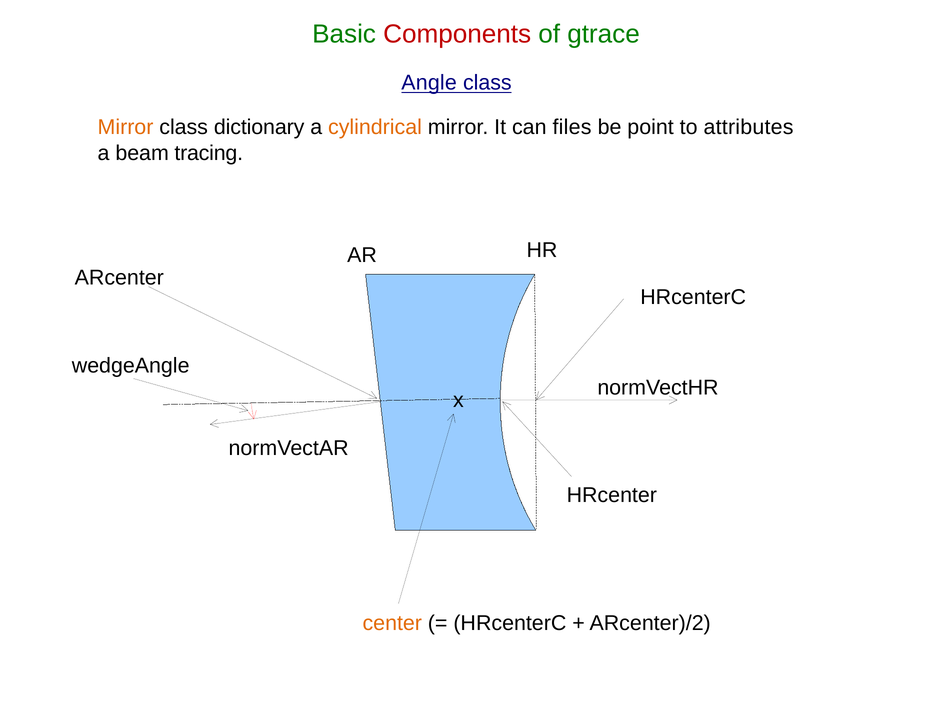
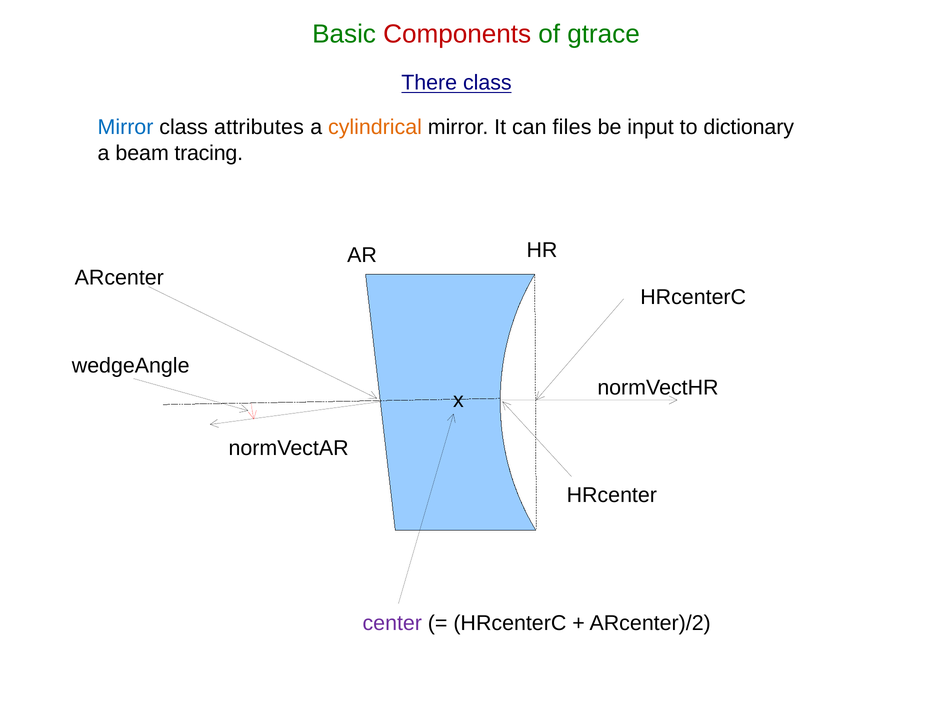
Angle: Angle -> There
Mirror at (125, 127) colour: orange -> blue
dictionary: dictionary -> attributes
point: point -> input
attributes: attributes -> dictionary
center colour: orange -> purple
